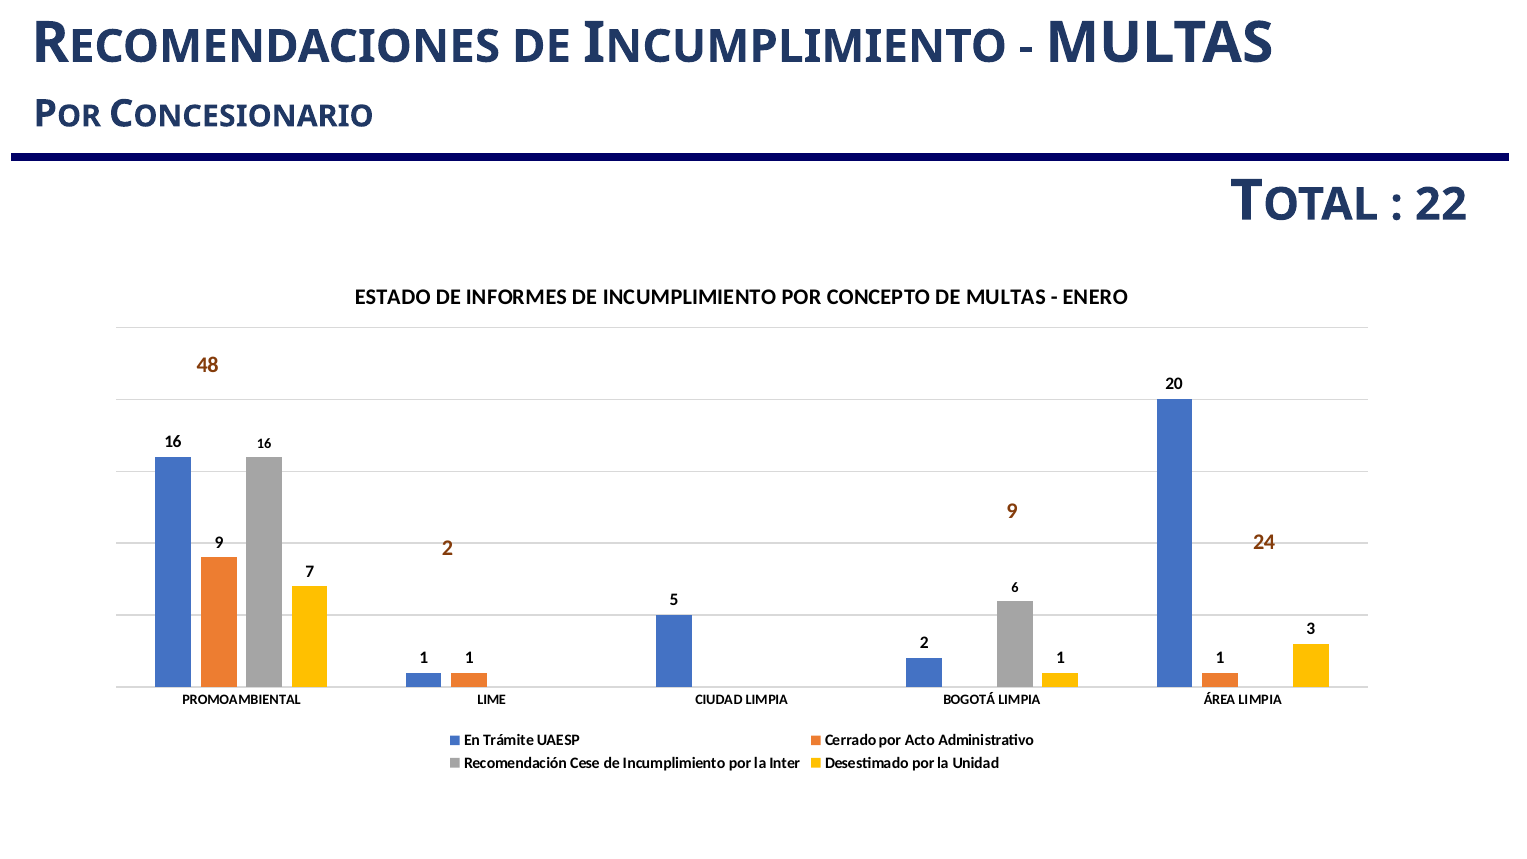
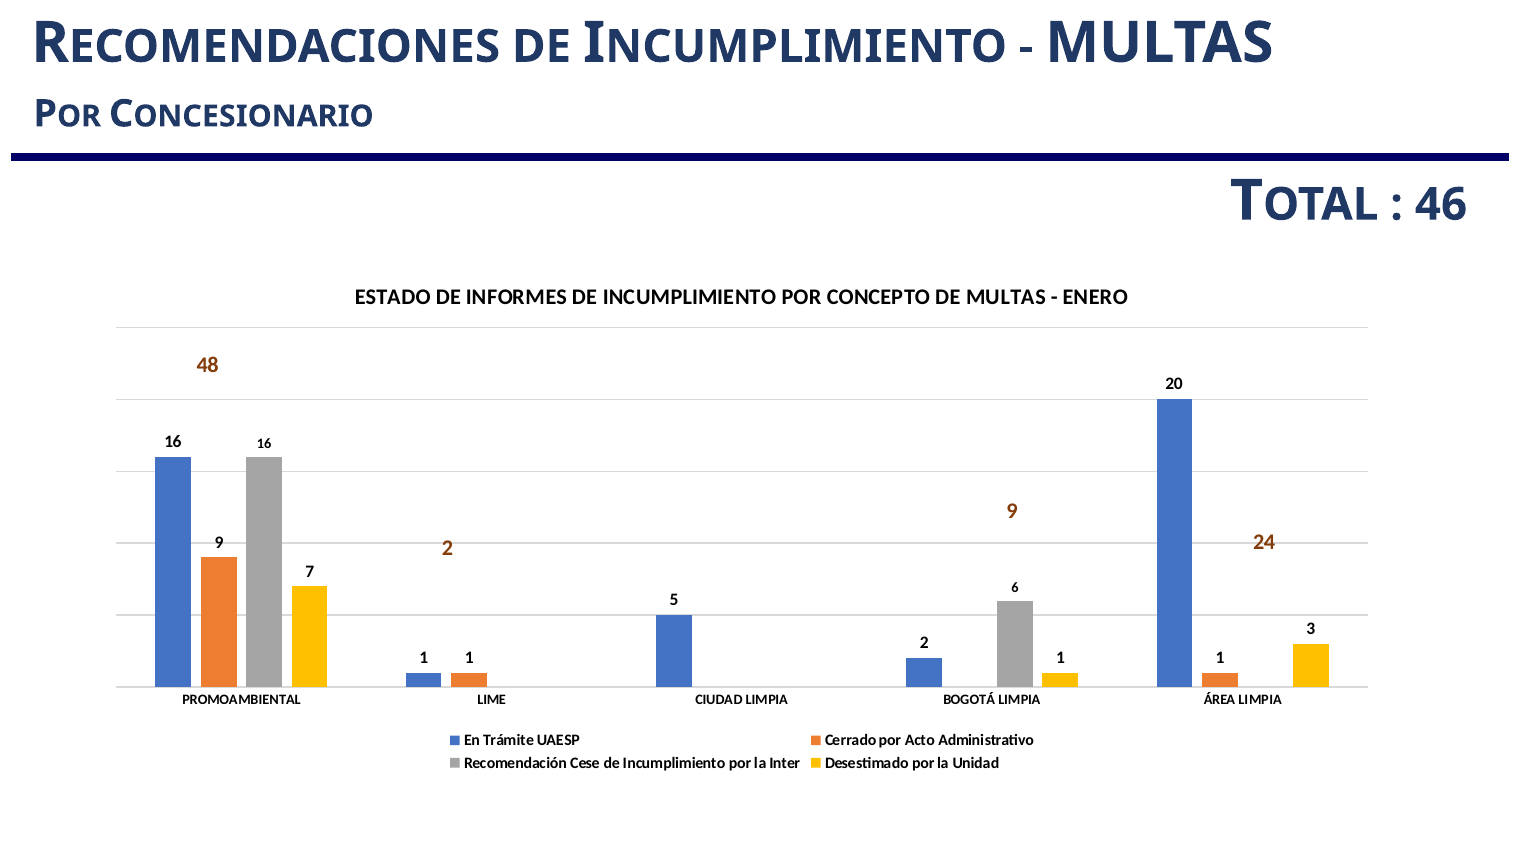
22: 22 -> 46
